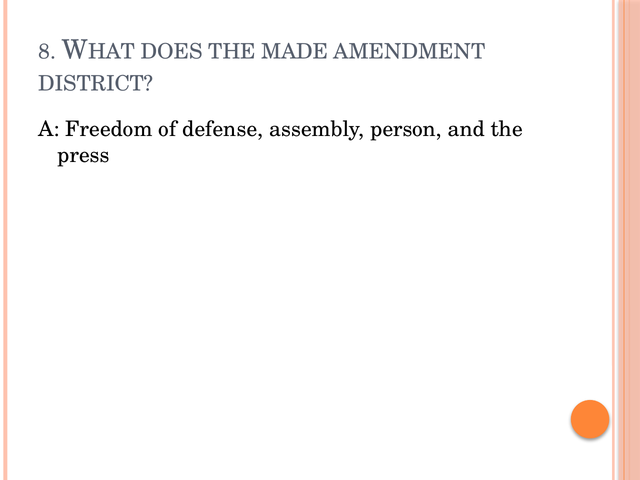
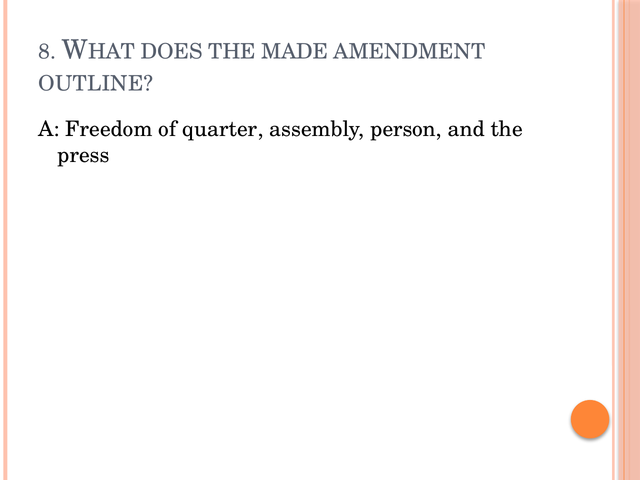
DISTRICT: DISTRICT -> OUTLINE
defense: defense -> quarter
